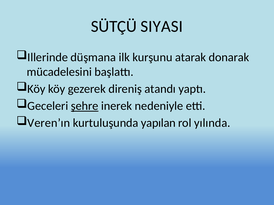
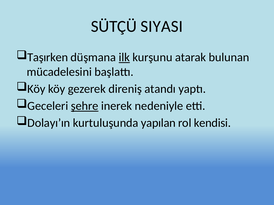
Illerinde: Illerinde -> Taşırken
ilk underline: none -> present
donarak: donarak -> bulunan
Veren’ın: Veren’ın -> Dolayı’ın
yılında: yılında -> kendisi
